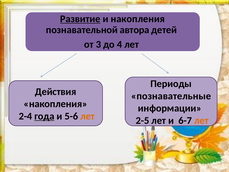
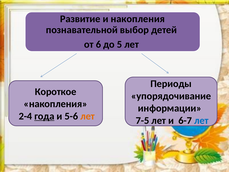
Развитие underline: present -> none
автора: автора -> выбор
3: 3 -> 6
4: 4 -> 5
Действия: Действия -> Короткое
познавательные: познавательные -> упорядочивание
2-5: 2-5 -> 7-5
лет at (201, 120) colour: orange -> blue
